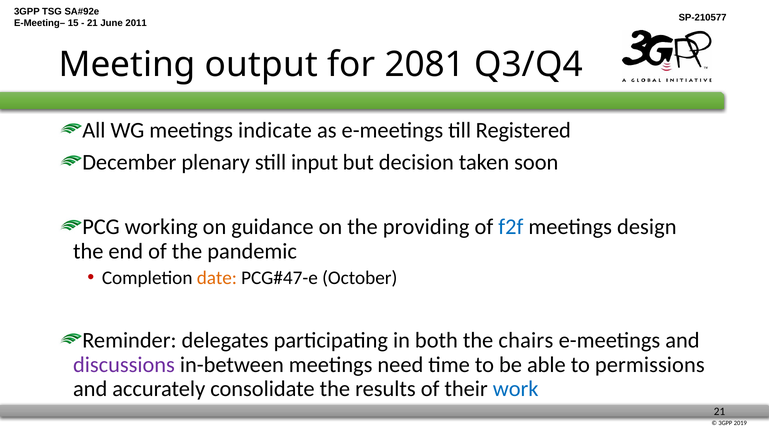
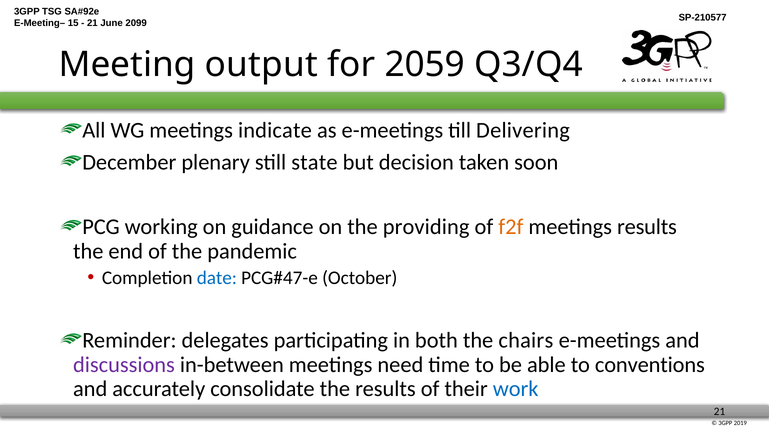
2011: 2011 -> 2099
2081: 2081 -> 2059
Registered: Registered -> Delivering
input: input -> state
f2f colour: blue -> orange
meetings design: design -> results
date colour: orange -> blue
permissions: permissions -> conventions
